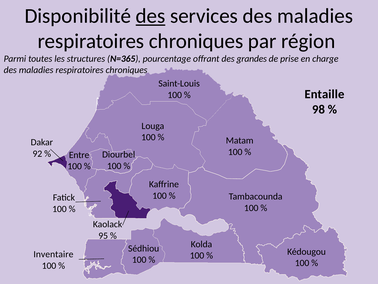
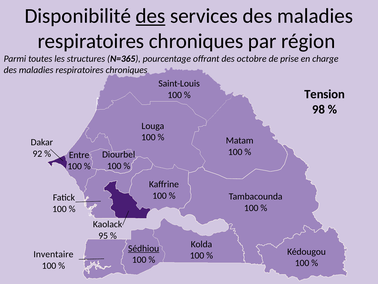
grandes: grandes -> octobre
Entaille: Entaille -> Tension
Sédhiou underline: none -> present
